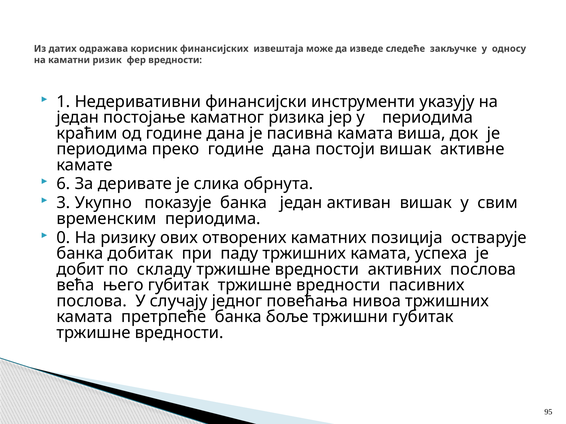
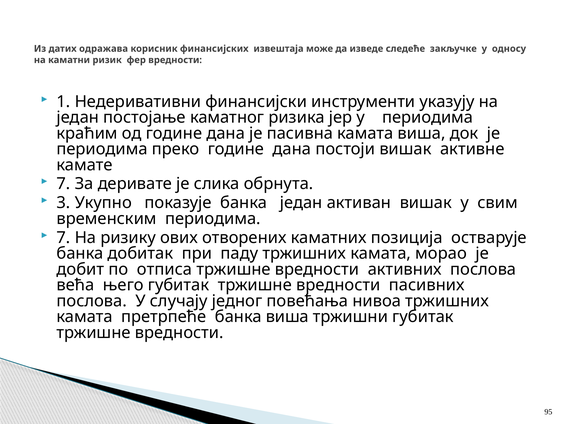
6 at (63, 184): 6 -> 7
0 at (63, 238): 0 -> 7
успеха: успеха -> морао
складу: складу -> отписа
банка боље: боље -> виша
